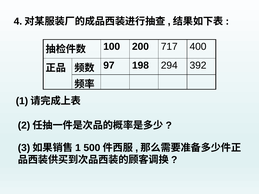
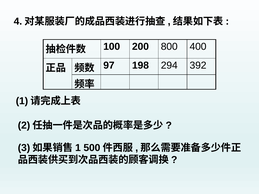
717: 717 -> 800
